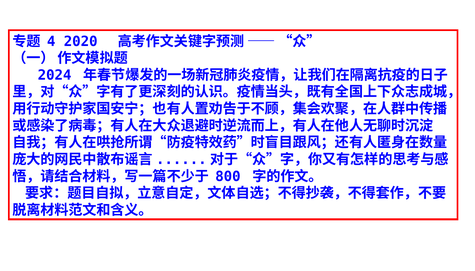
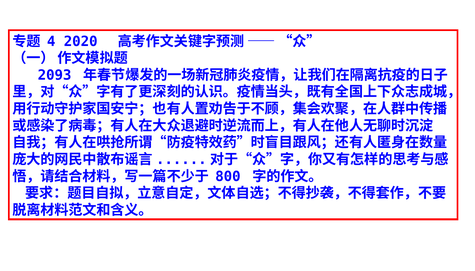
2024: 2024 -> 2093
